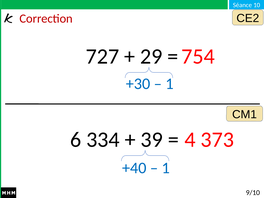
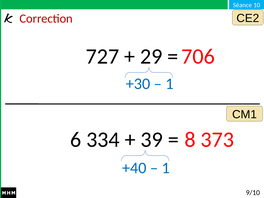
754: 754 -> 706
4: 4 -> 8
